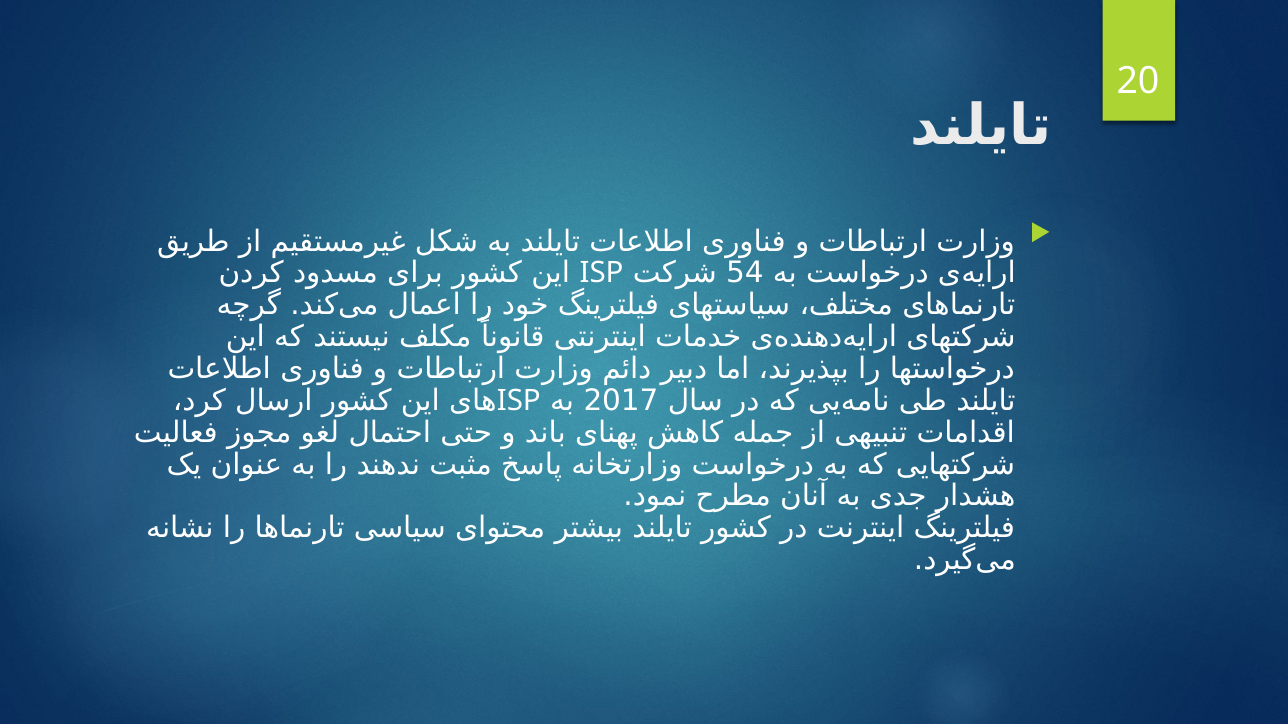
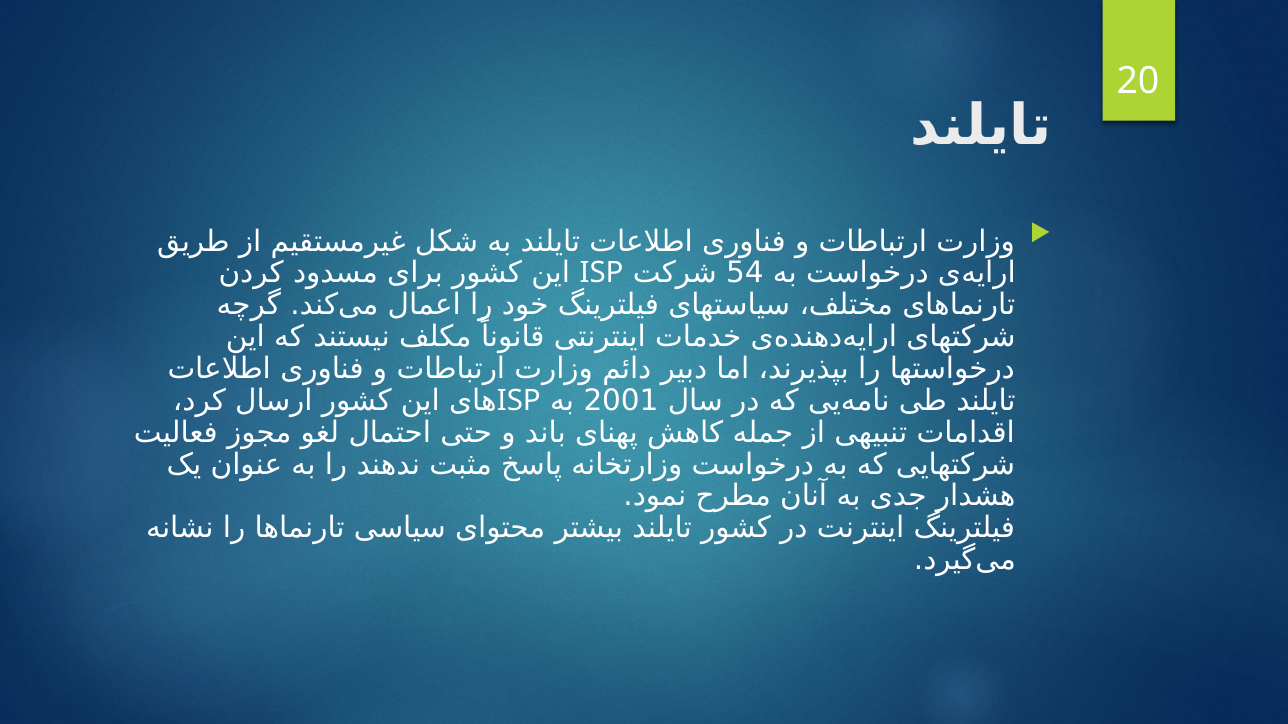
2017: 2017 -> 2001
